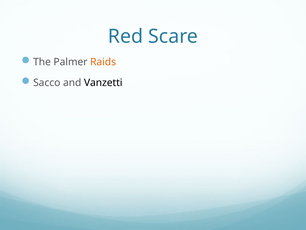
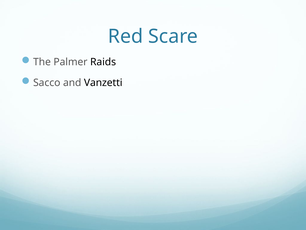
Raids colour: orange -> black
